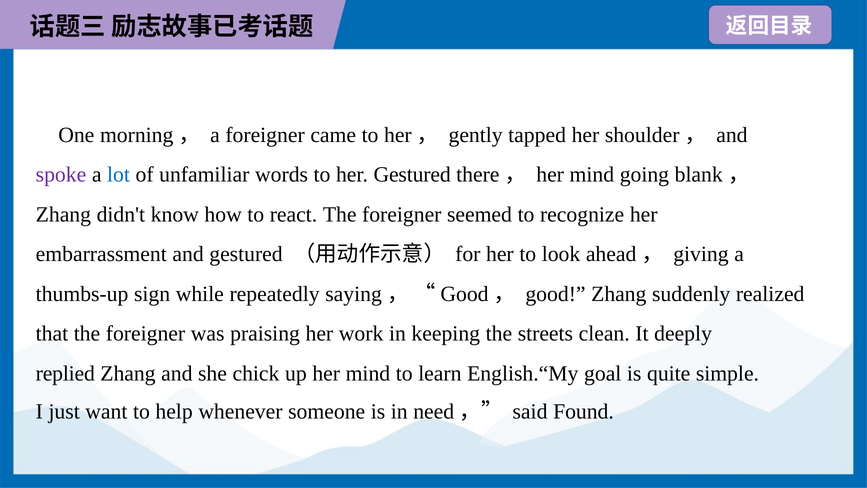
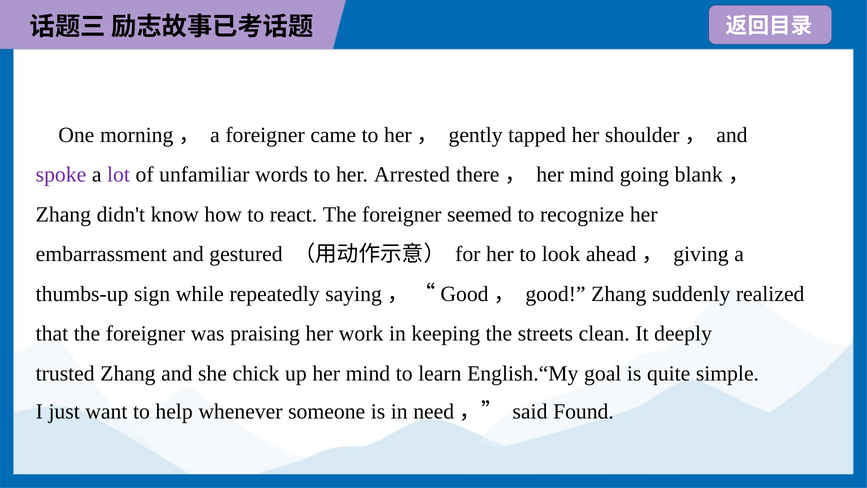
lot colour: blue -> purple
her Gestured: Gestured -> Arrested
replied: replied -> trusted
